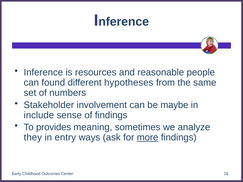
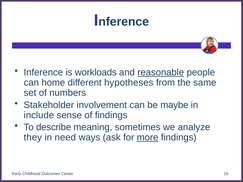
resources: resources -> workloads
reasonable underline: none -> present
found: found -> home
provides: provides -> describe
entry: entry -> need
